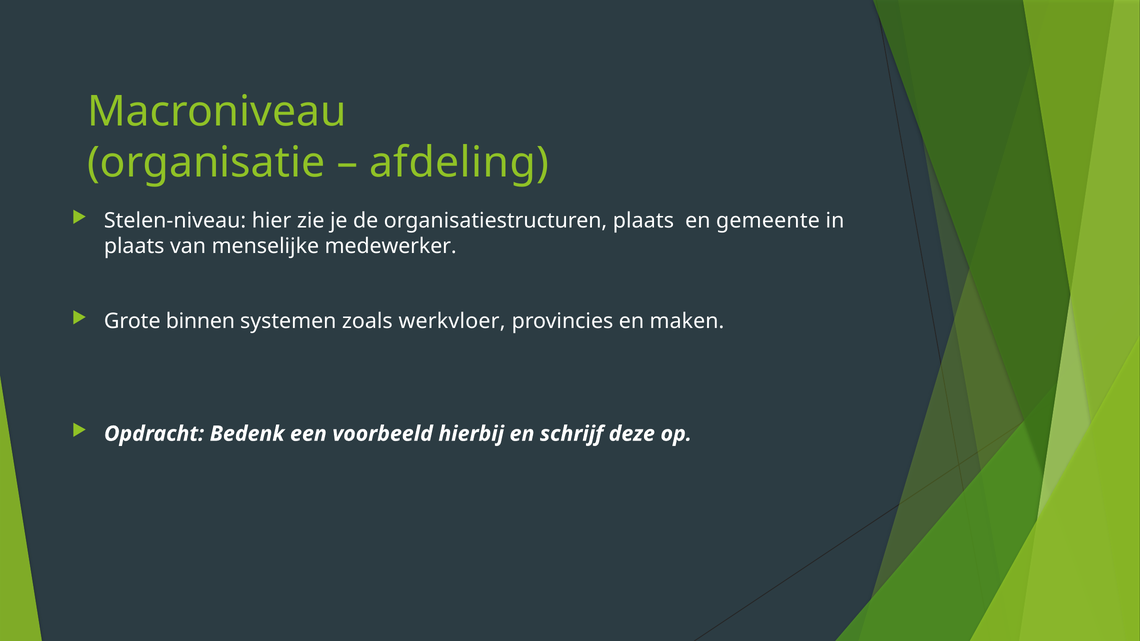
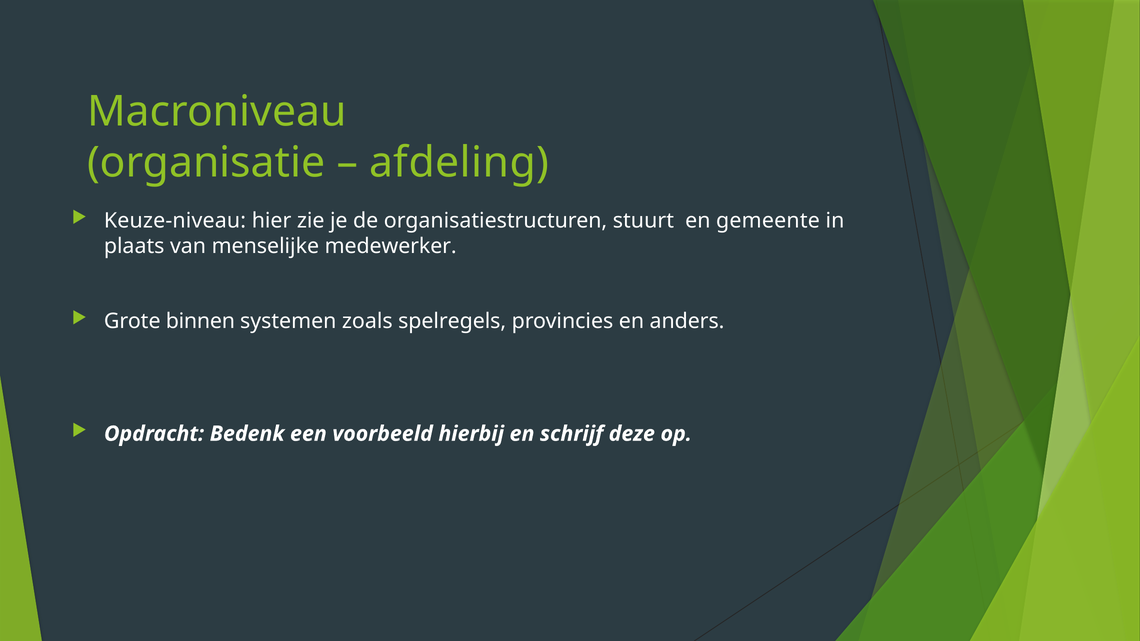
Stelen-niveau: Stelen-niveau -> Keuze-niveau
organisatiestructuren plaats: plaats -> stuurt
werkvloer: werkvloer -> spelregels
maken: maken -> anders
